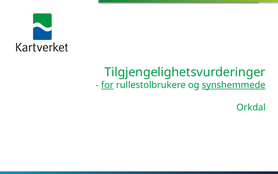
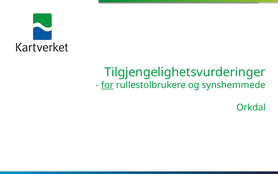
synshemmede underline: present -> none
